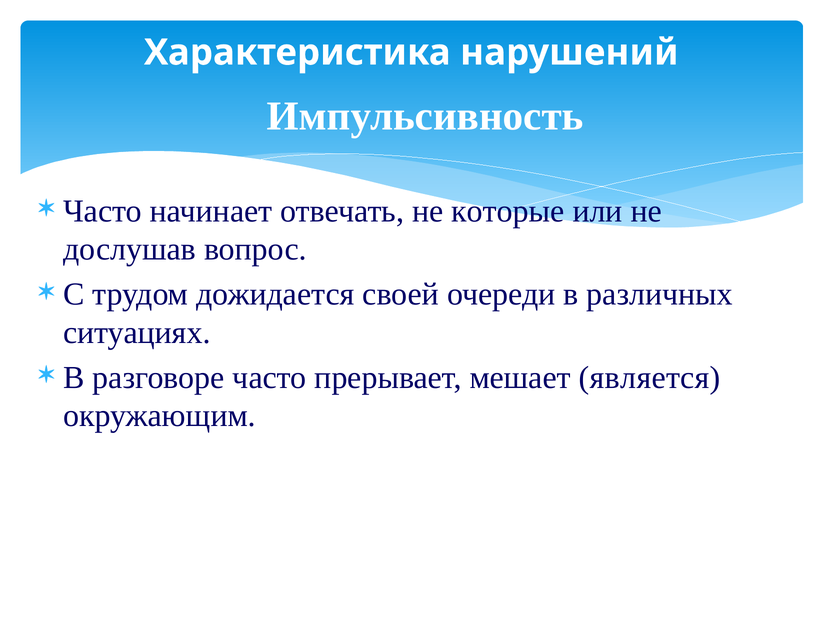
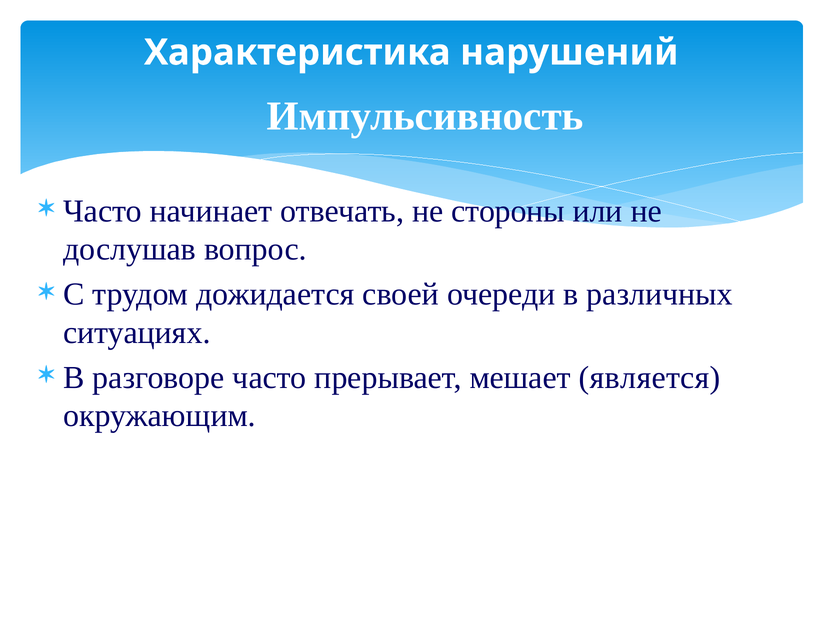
которые: которые -> стороны
